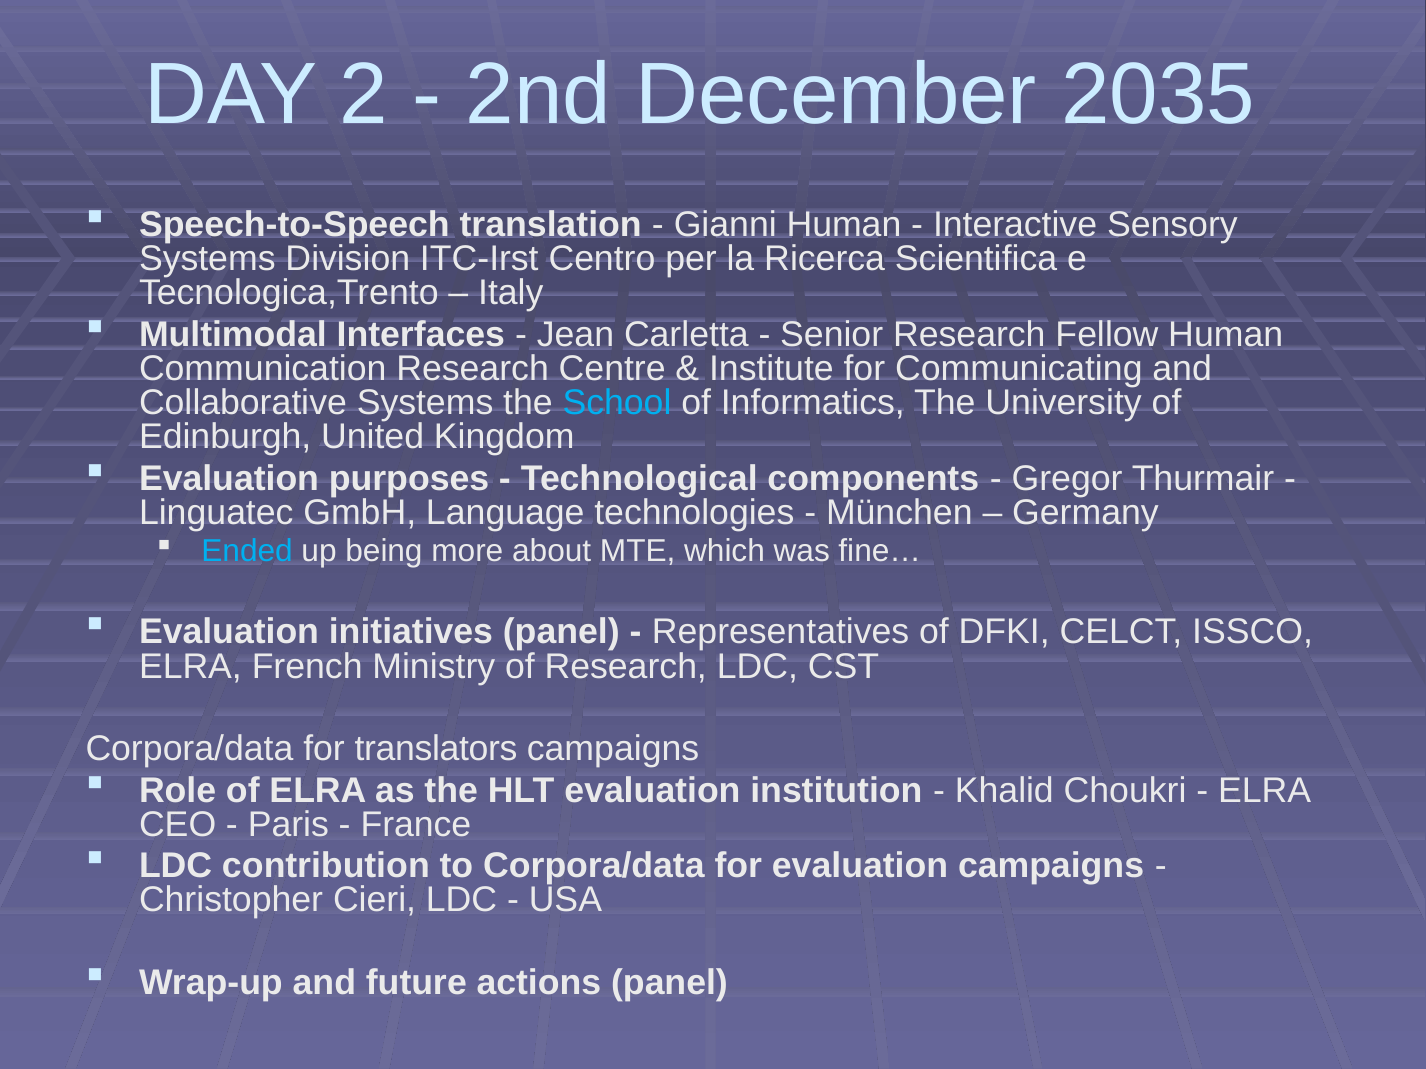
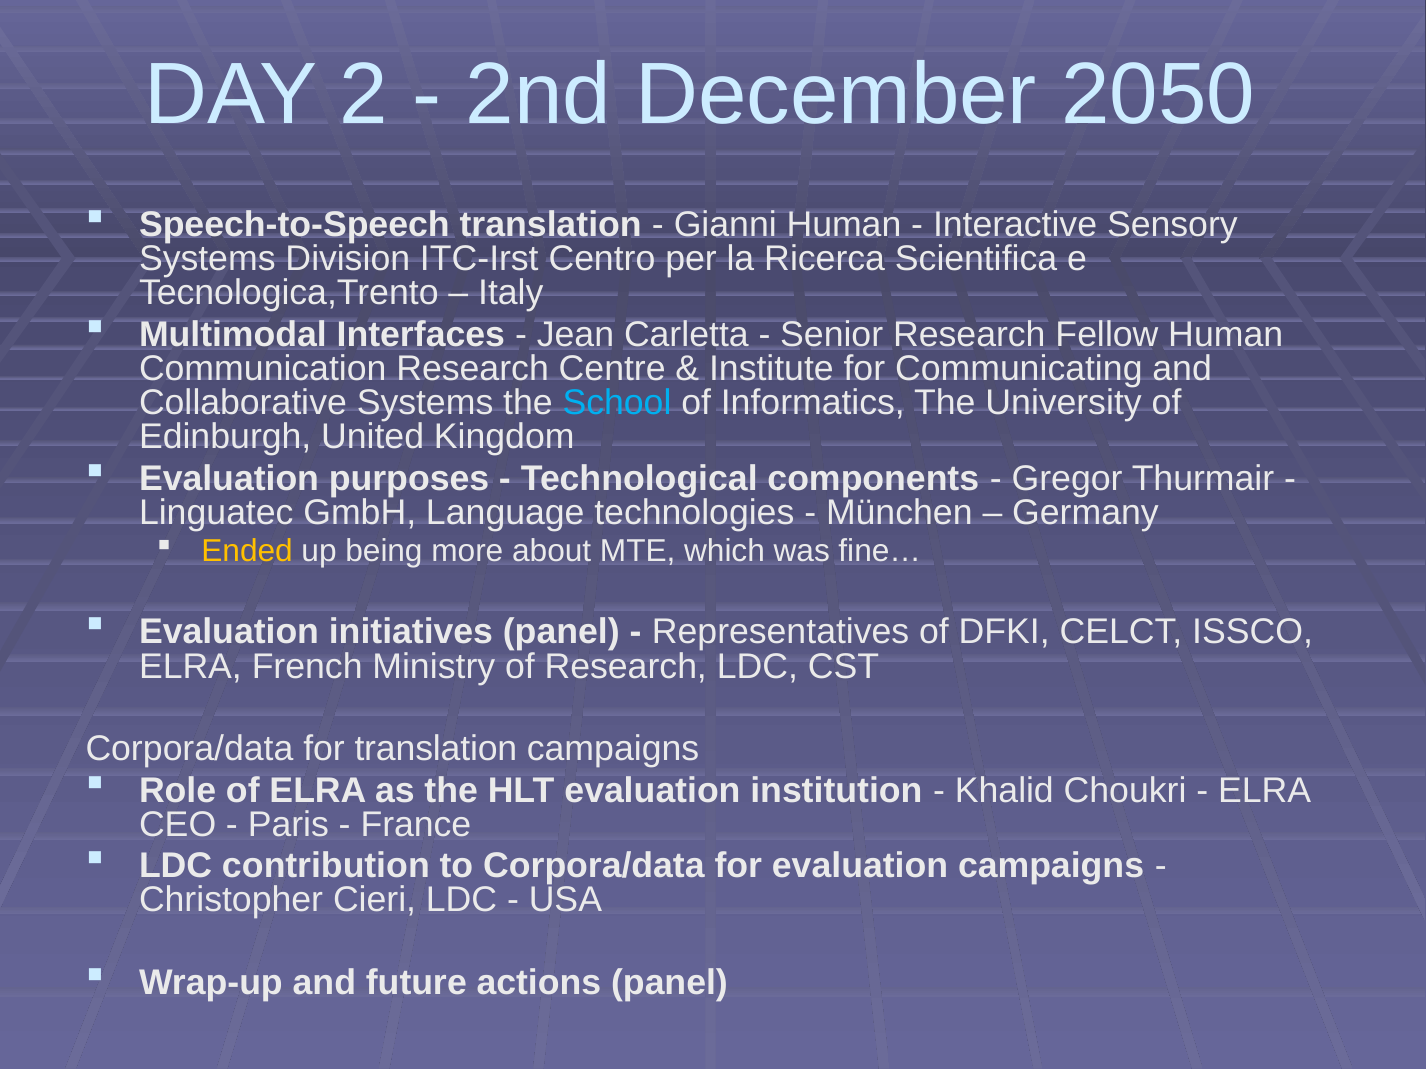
2035: 2035 -> 2050
Ended colour: light blue -> yellow
for translators: translators -> translation
